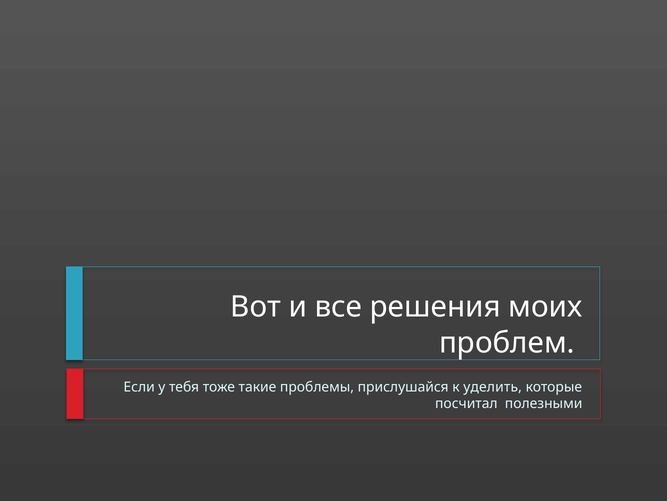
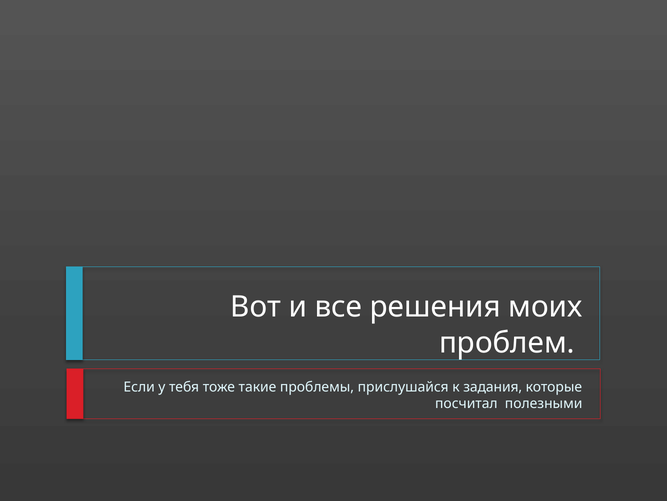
уделить: уделить -> задания
